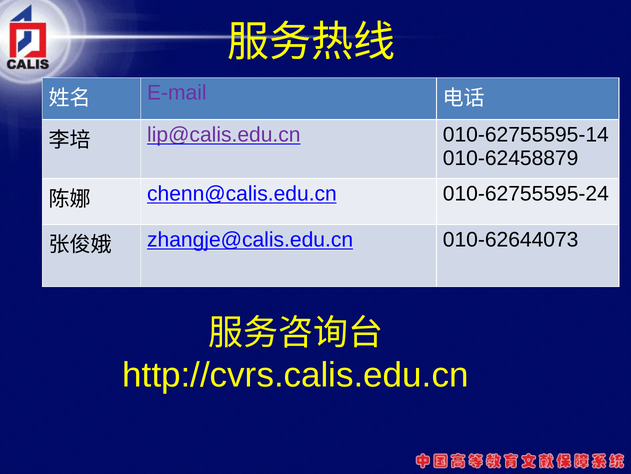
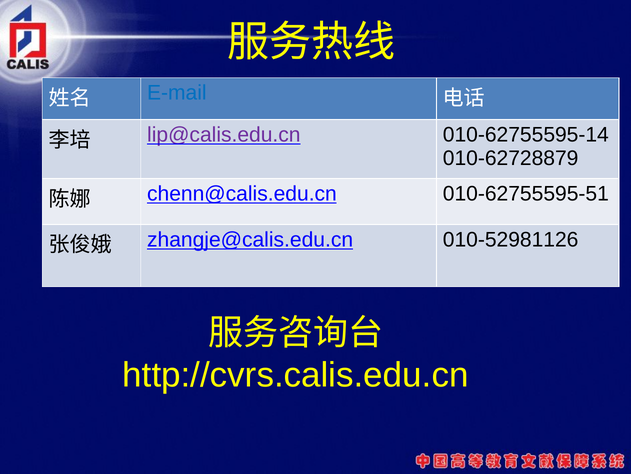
E-mail colour: purple -> blue
010-62458879: 010-62458879 -> 010-62728879
010-62755595-24: 010-62755595-24 -> 010-62755595-51
010-62644073: 010-62644073 -> 010-52981126
